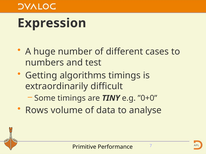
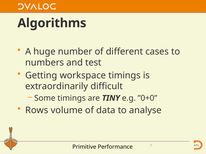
Expression: Expression -> Algorithms
algorithms: algorithms -> workspace
